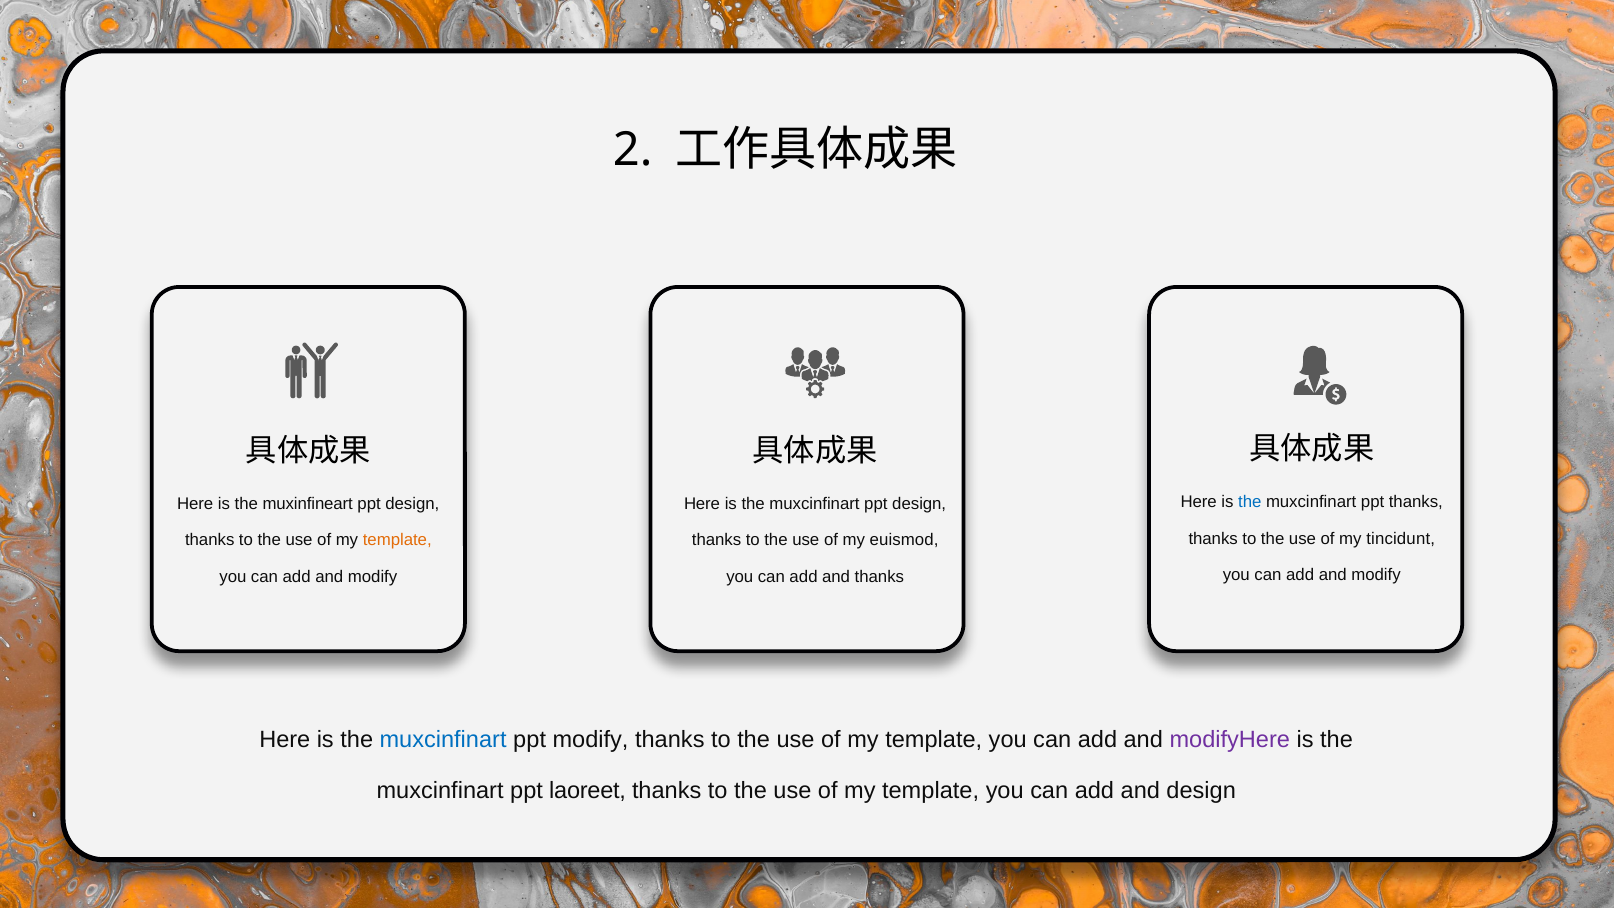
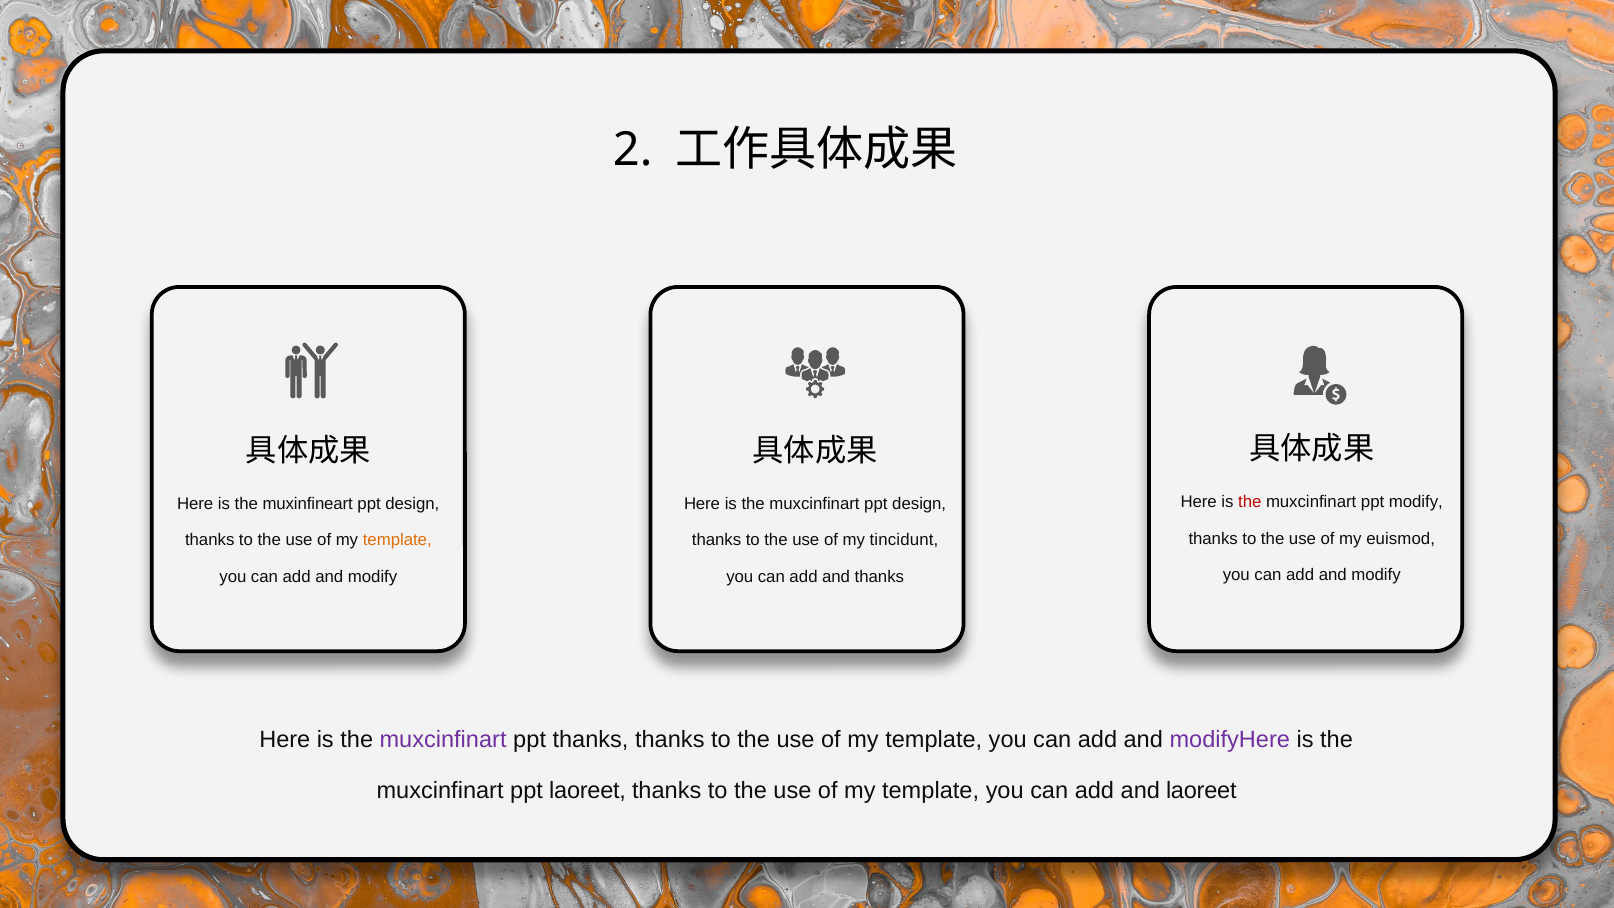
the at (1250, 502) colour: blue -> red
ppt thanks: thanks -> modify
tincidunt: tincidunt -> euismod
euismod: euismod -> tincidunt
muxcinfinart at (443, 739) colour: blue -> purple
ppt modify: modify -> thanks
and design: design -> laoreet
